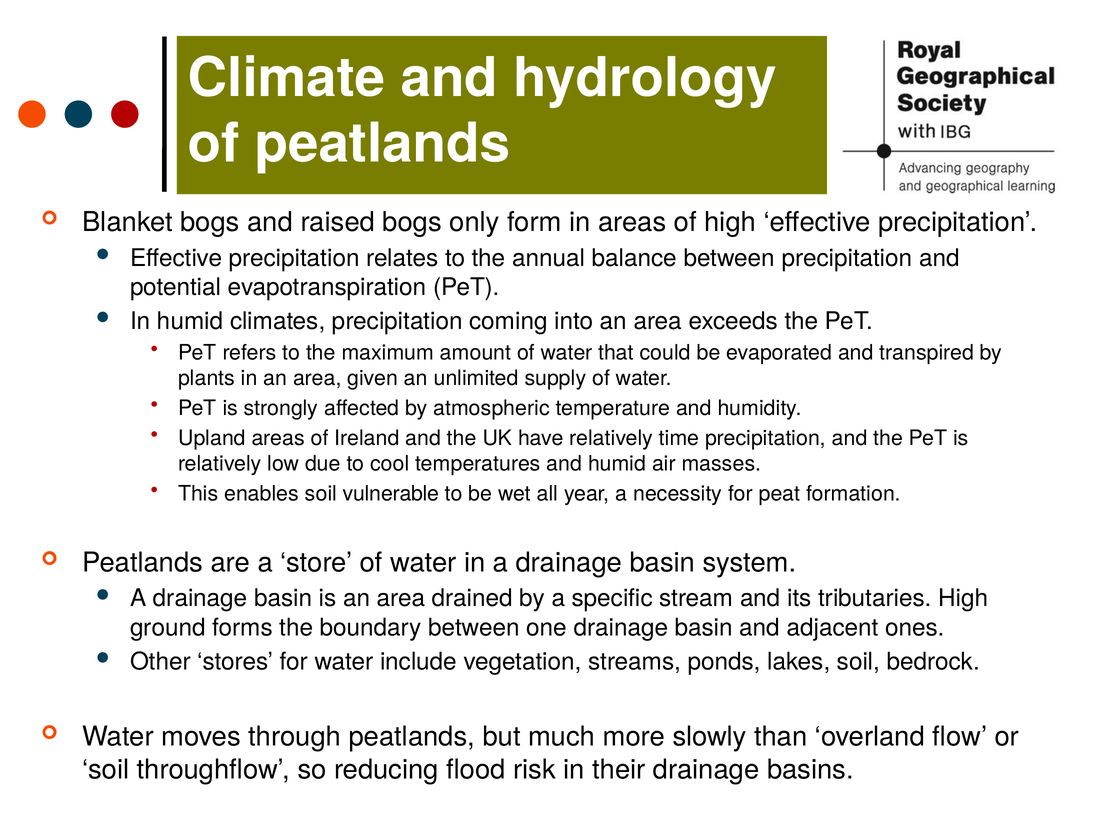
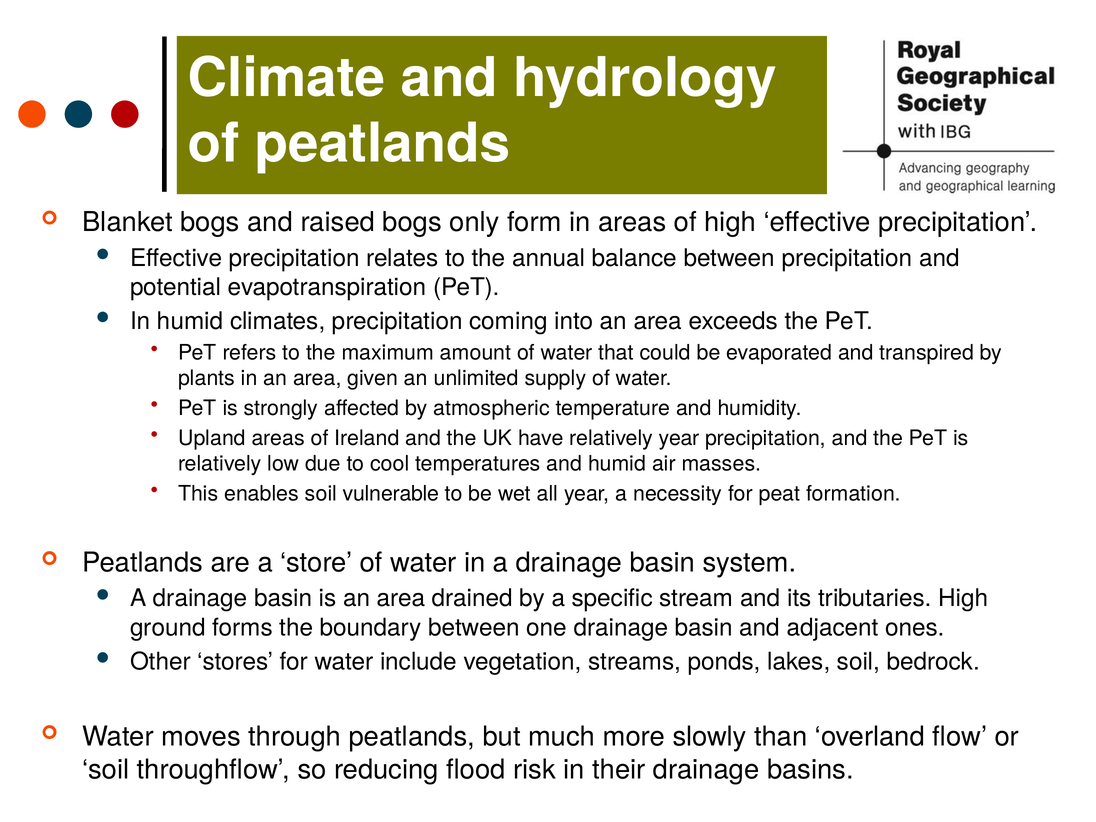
relatively time: time -> year
